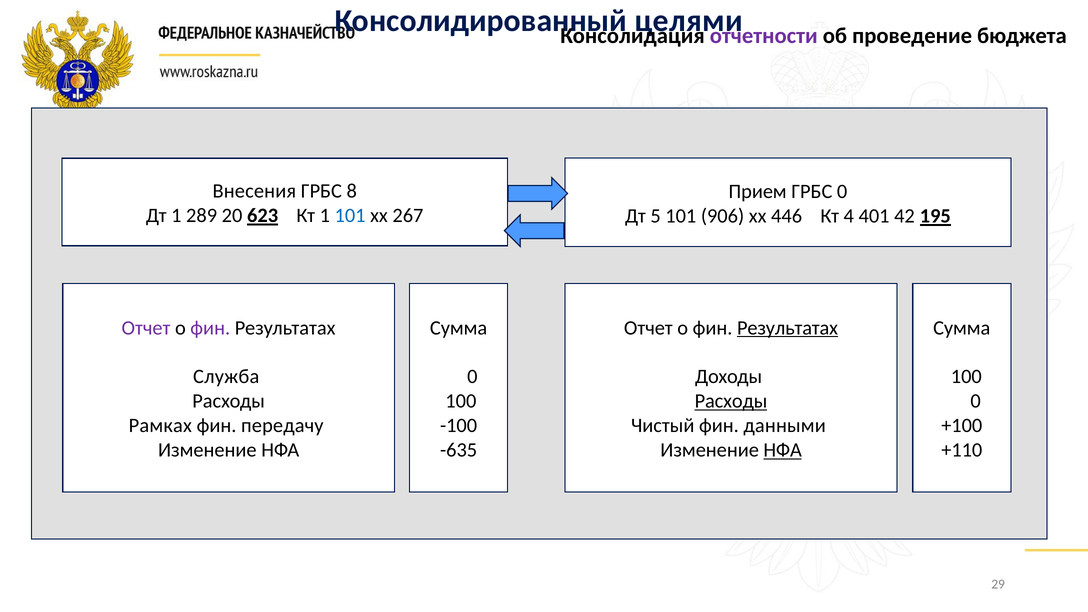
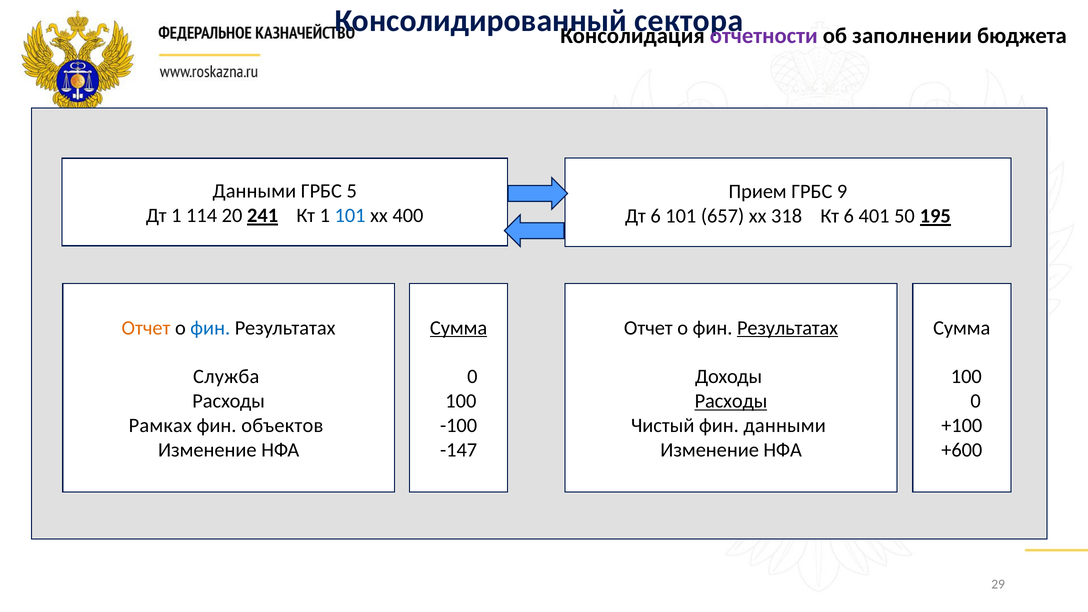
целями: целями -> сектора
проведение: проведение -> заполнении
Внесения at (254, 191): Внесения -> Данными
8: 8 -> 5
ГРБС 0: 0 -> 9
289: 289 -> 114
623: 623 -> 241
267: 267 -> 400
Дт 5: 5 -> 6
906: 906 -> 657
446: 446 -> 318
Кт 4: 4 -> 6
42: 42 -> 50
Отчет at (146, 328) colour: purple -> orange
фин at (210, 328) colour: purple -> blue
Сумма at (459, 328) underline: none -> present
передачу: передачу -> объектов
-635: -635 -> -147
НФА at (783, 450) underline: present -> none
+110: +110 -> +600
